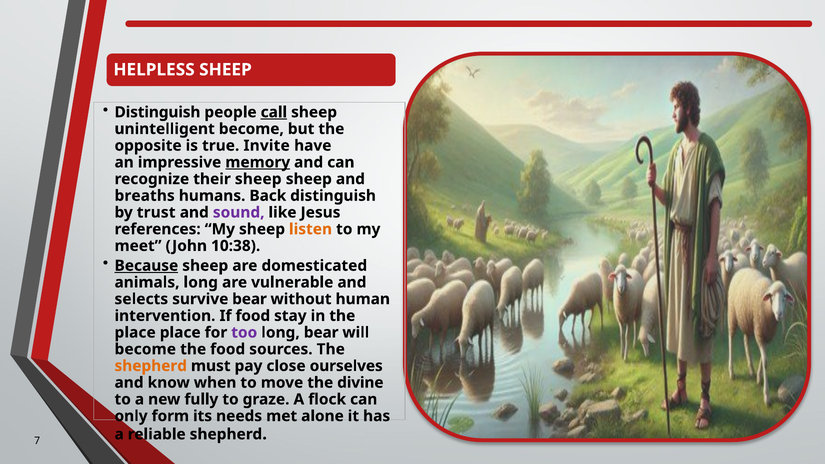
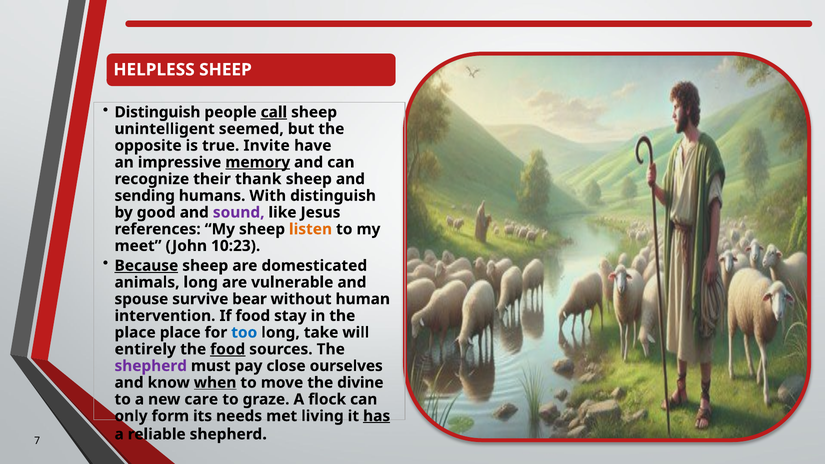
unintelligent become: become -> seemed
their sheep: sheep -> thank
breaths: breaths -> sending
Back: Back -> With
trust: trust -> good
10:38: 10:38 -> 10:23
selects: selects -> spouse
too colour: purple -> blue
long bear: bear -> take
become at (145, 349): become -> entirely
food at (228, 349) underline: none -> present
shepherd at (151, 366) colour: orange -> purple
when underline: none -> present
fully: fully -> care
alone: alone -> living
has underline: none -> present
